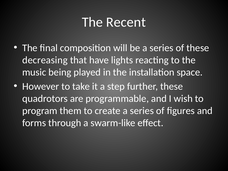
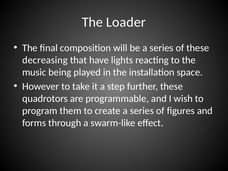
Recent: Recent -> Loader
